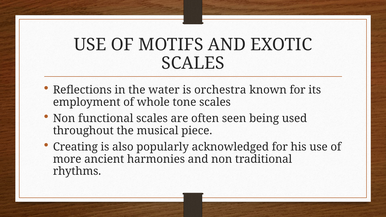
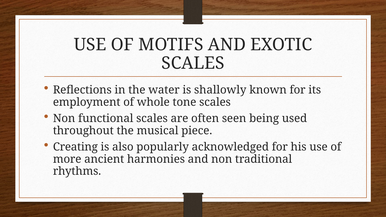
orchestra: orchestra -> shallowly
